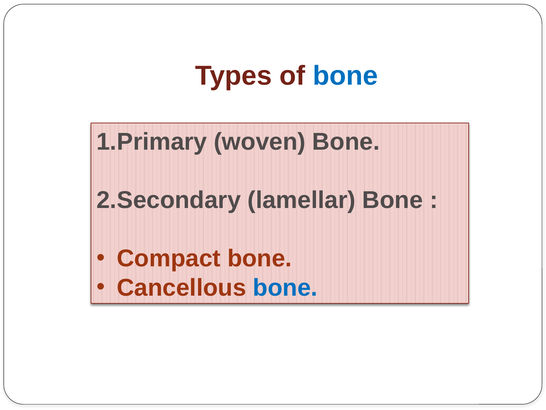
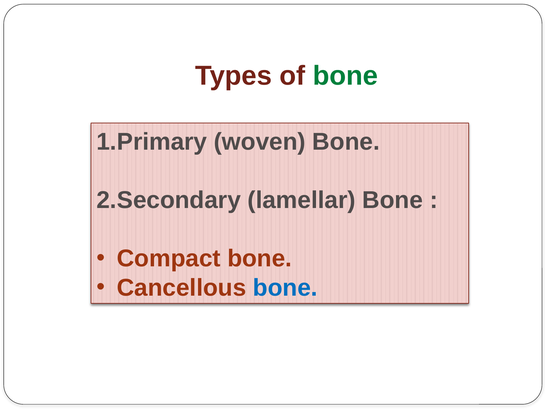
bone at (345, 76) colour: blue -> green
